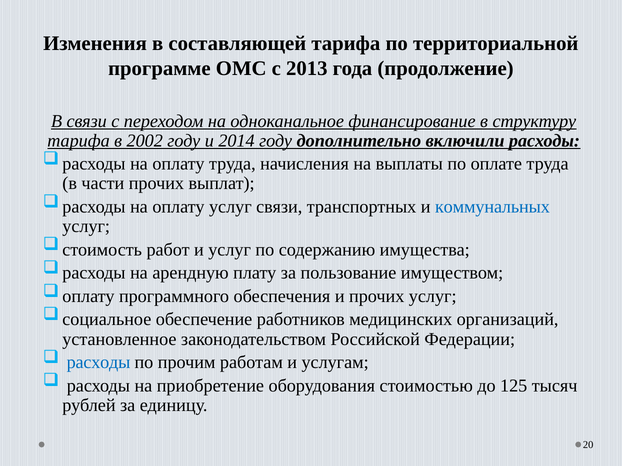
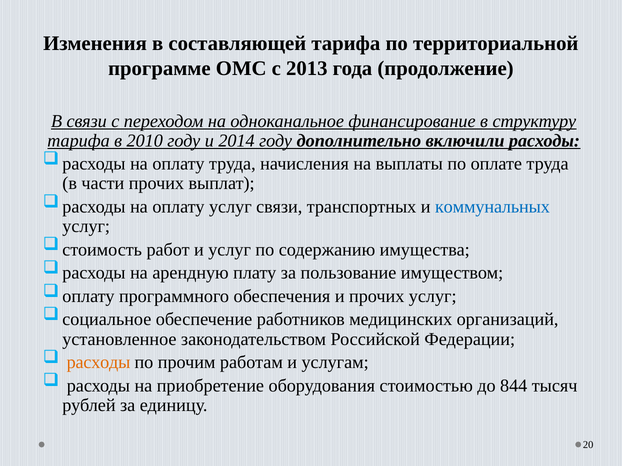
2002: 2002 -> 2010
расходы at (99, 363) colour: blue -> orange
125: 125 -> 844
